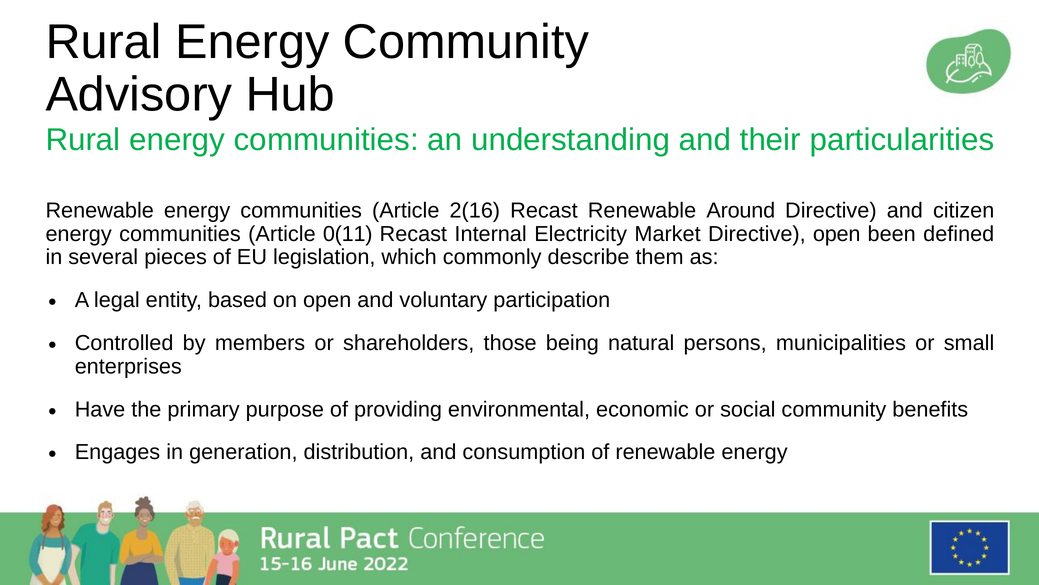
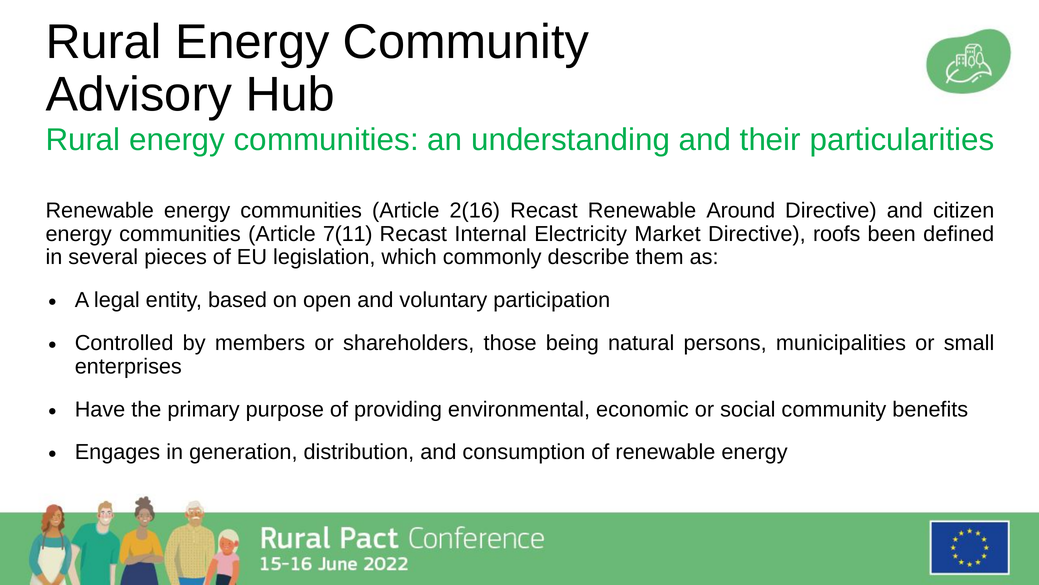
0(11: 0(11 -> 7(11
Directive open: open -> roofs
